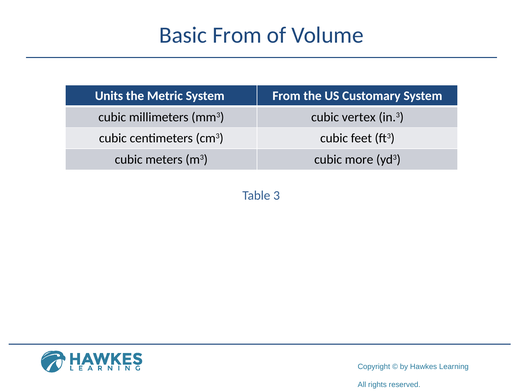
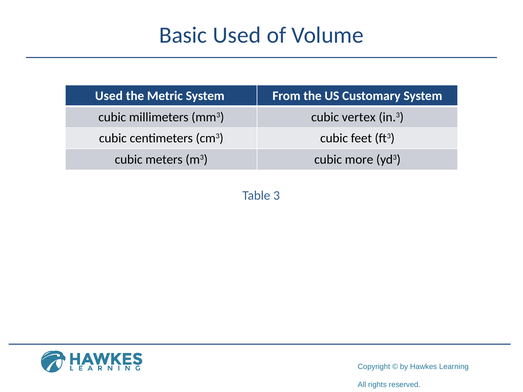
Basic From: From -> Used
Units at (109, 96): Units -> Used
